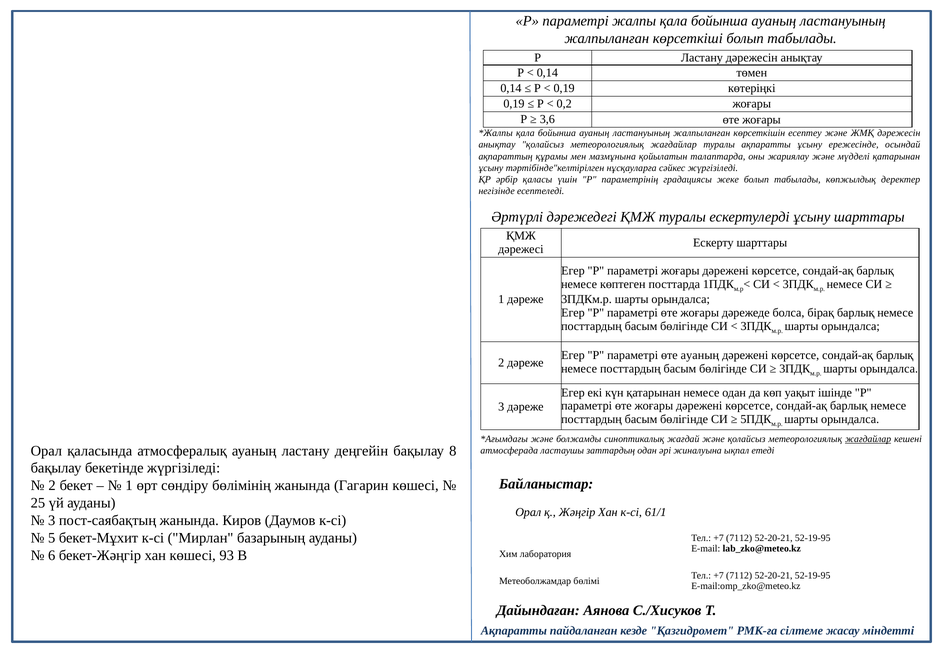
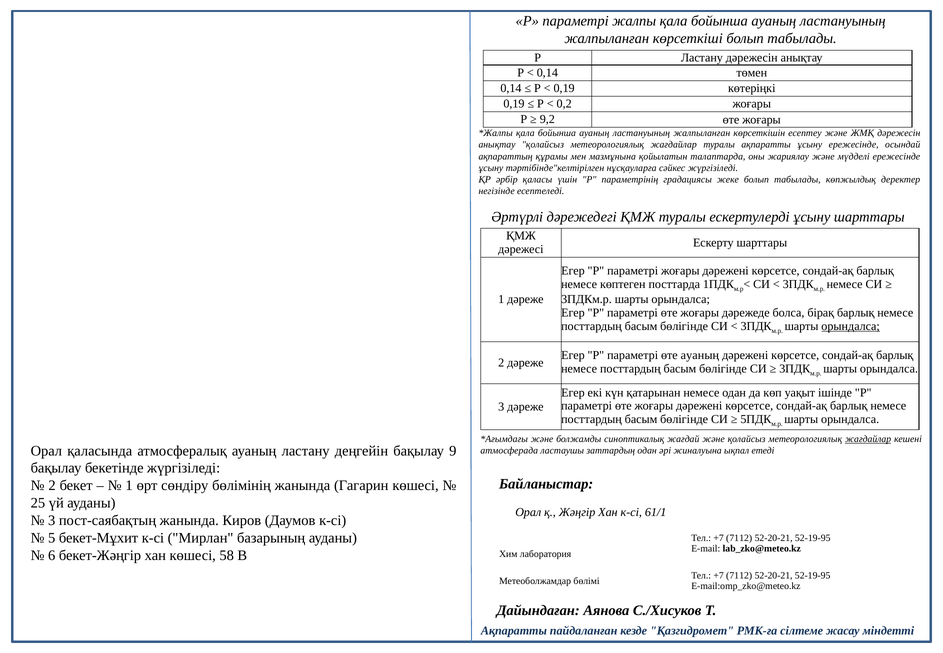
3,6: 3,6 -> 9,2
мүдделі қатарынан: қатарынан -> ережесінде
орындалса at (851, 326) underline: none -> present
8: 8 -> 9
93: 93 -> 58
